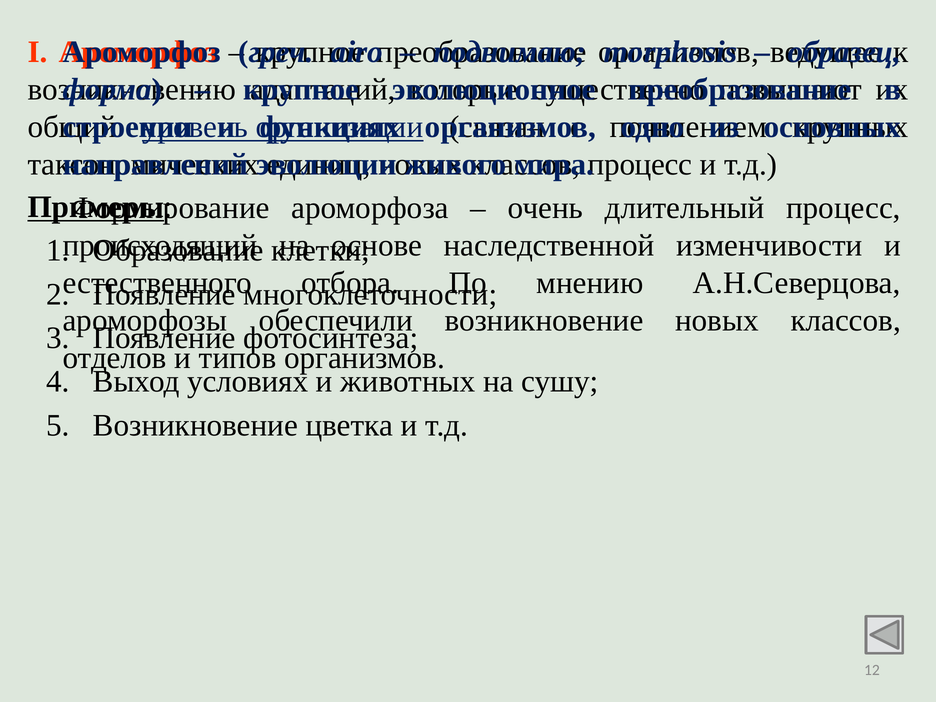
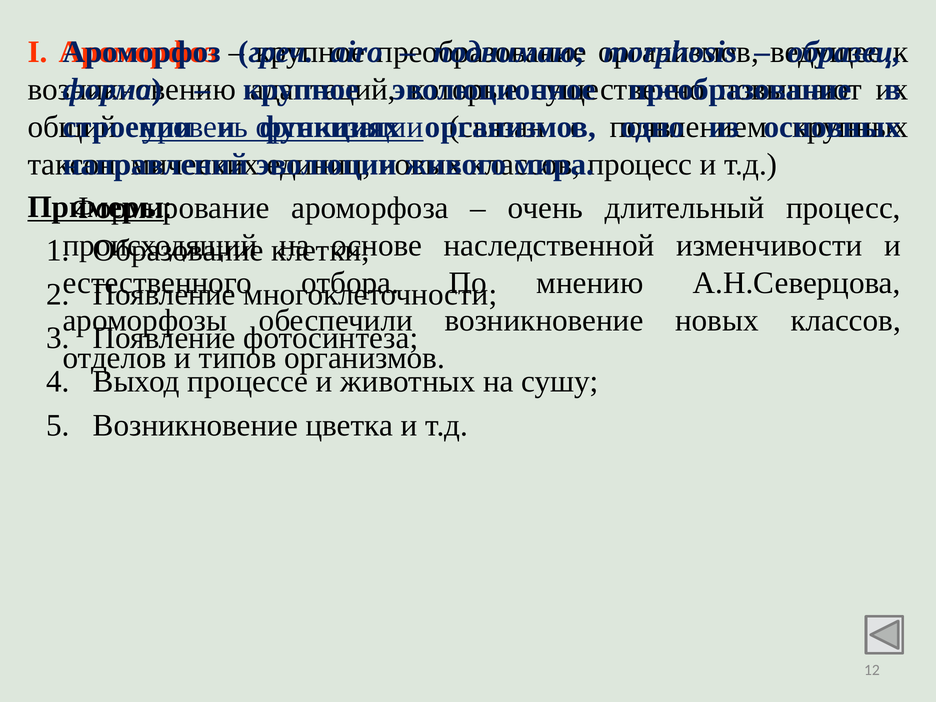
условиях: условиях -> процессе
